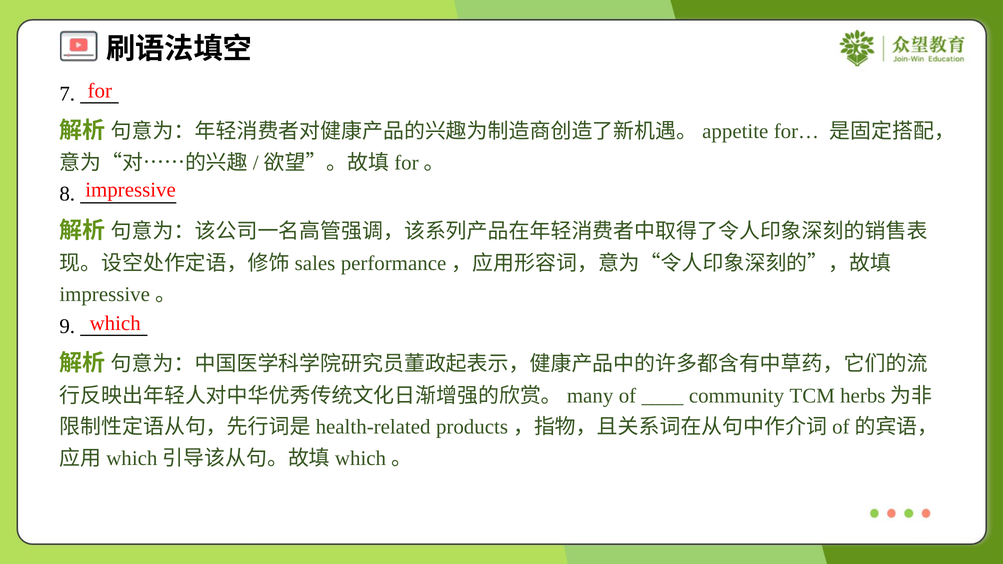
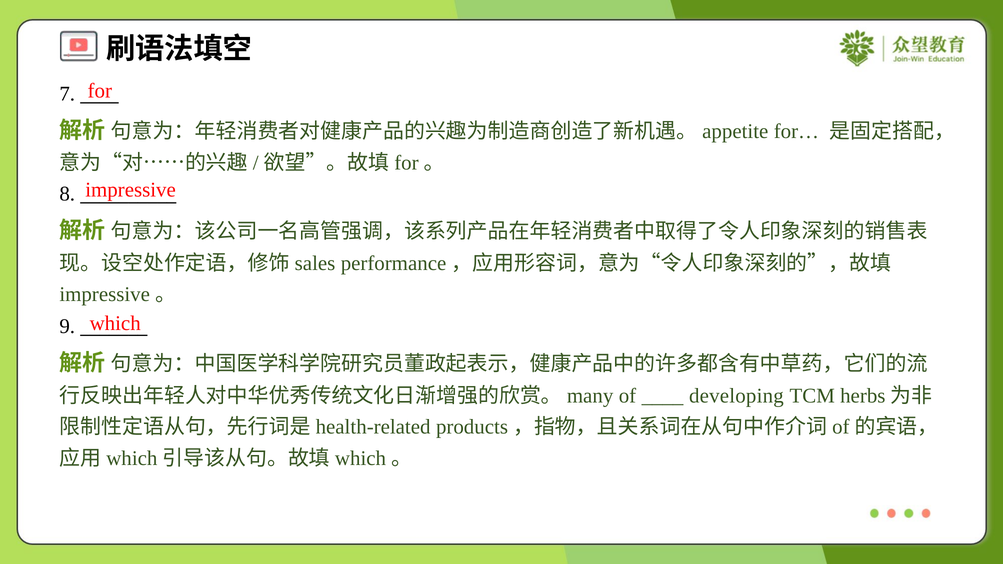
community: community -> developing
